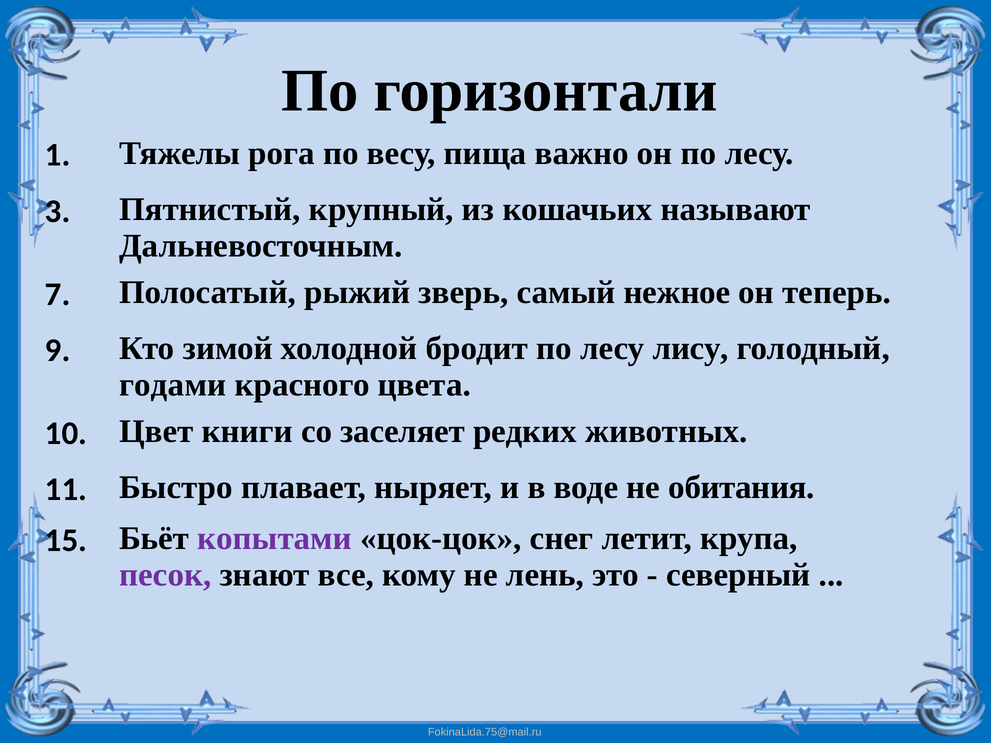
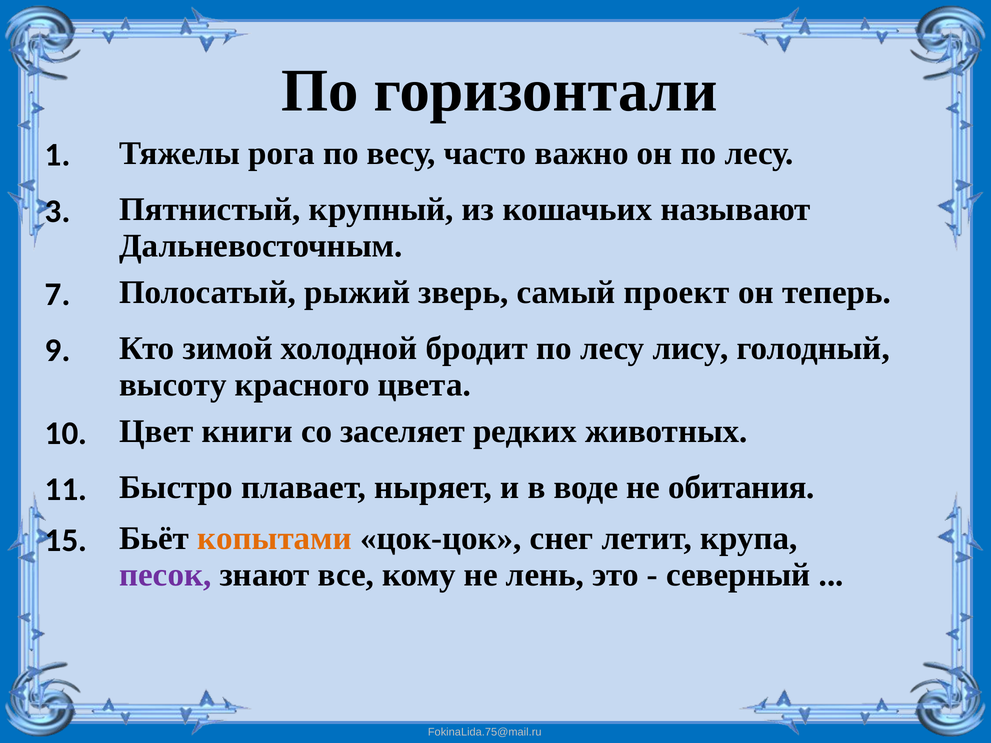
пища: пища -> часто
нежное: нежное -> проект
годами: годами -> высоту
копытами colour: purple -> orange
